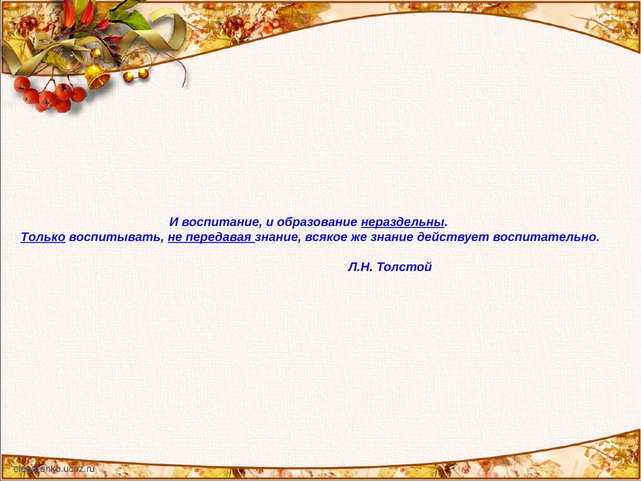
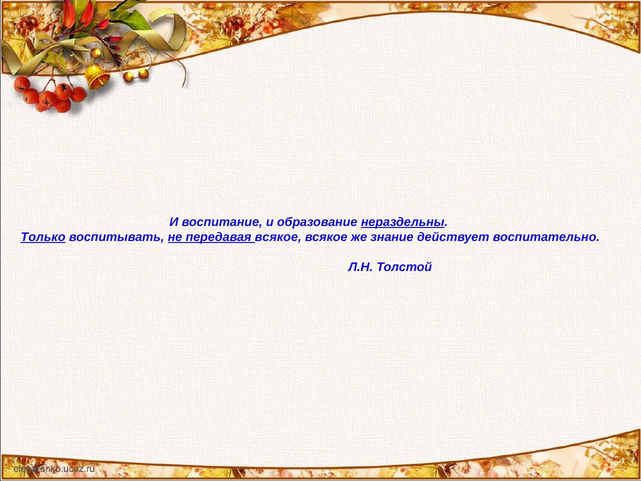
передавая знание: знание -> всякое
